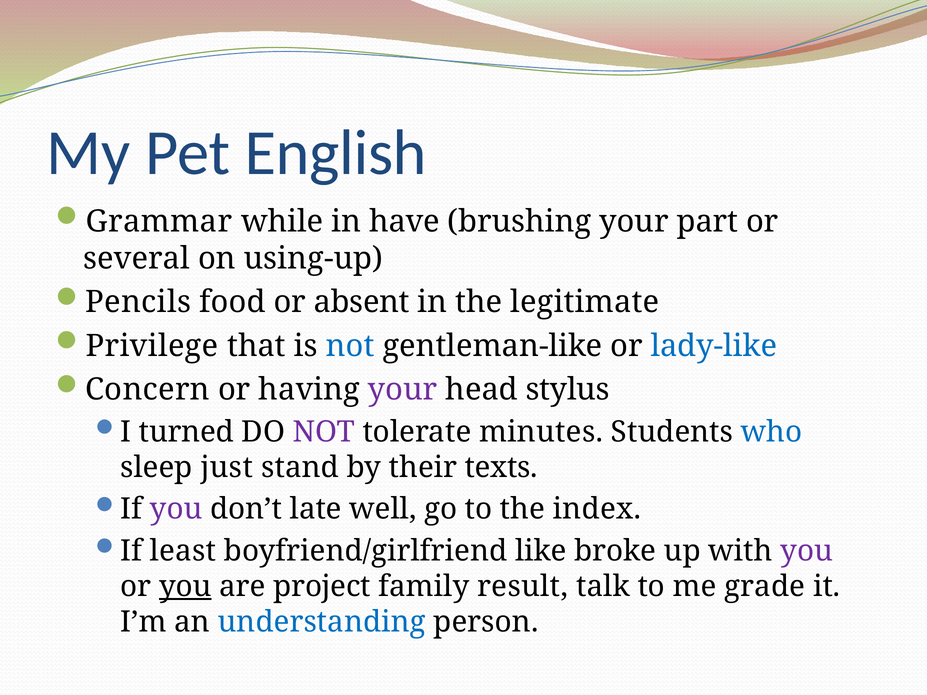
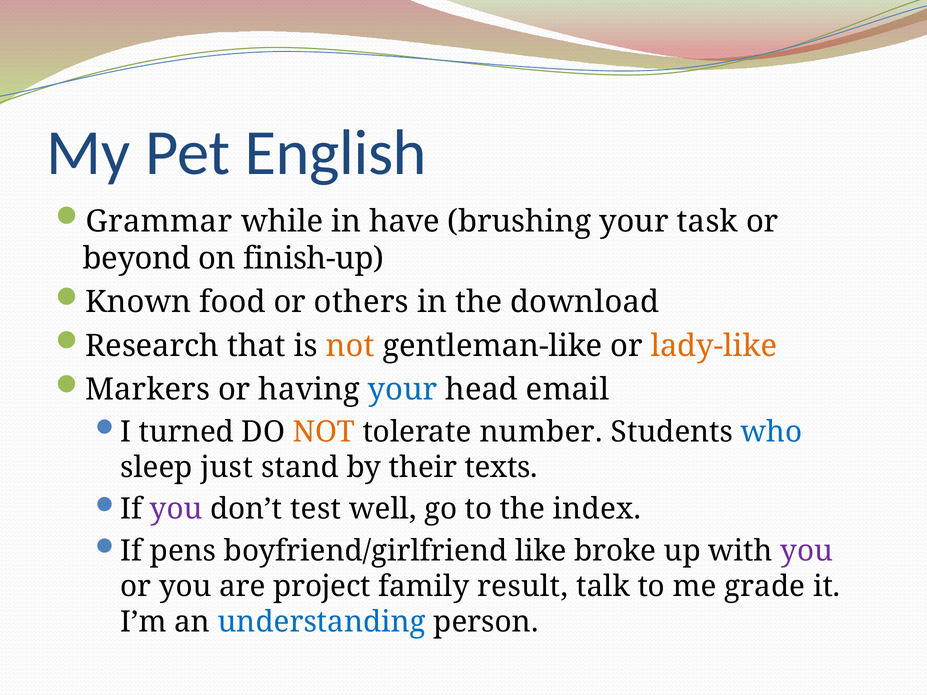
part: part -> task
several: several -> beyond
using-up: using-up -> finish-up
Pencils: Pencils -> Known
absent: absent -> others
legitimate: legitimate -> download
Privilege: Privilege -> Research
not at (350, 346) colour: blue -> orange
lady-like colour: blue -> orange
Concern: Concern -> Markers
your at (403, 390) colour: purple -> blue
stylus: stylus -> email
NOT at (324, 432) colour: purple -> orange
minutes: minutes -> number
late: late -> test
least: least -> pens
you at (185, 587) underline: present -> none
